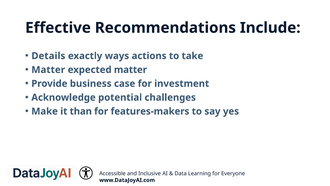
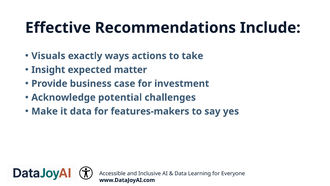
Details: Details -> Visuals
Matter at (48, 70): Matter -> Insight
it than: than -> data
